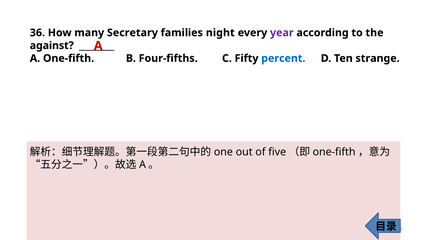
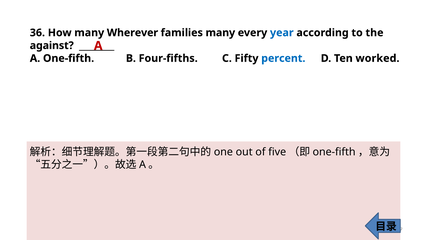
Secretary: Secretary -> Wherever
families night: night -> many
year colour: purple -> blue
strange: strange -> worked
